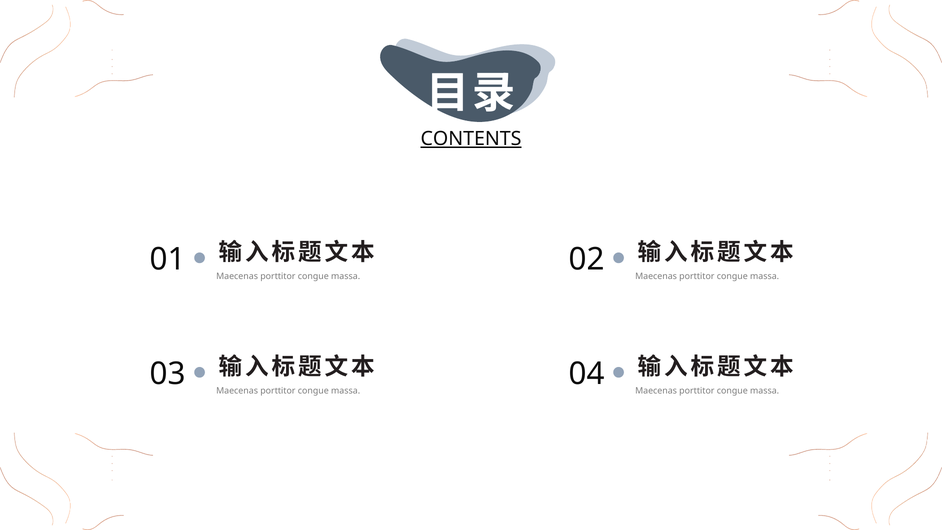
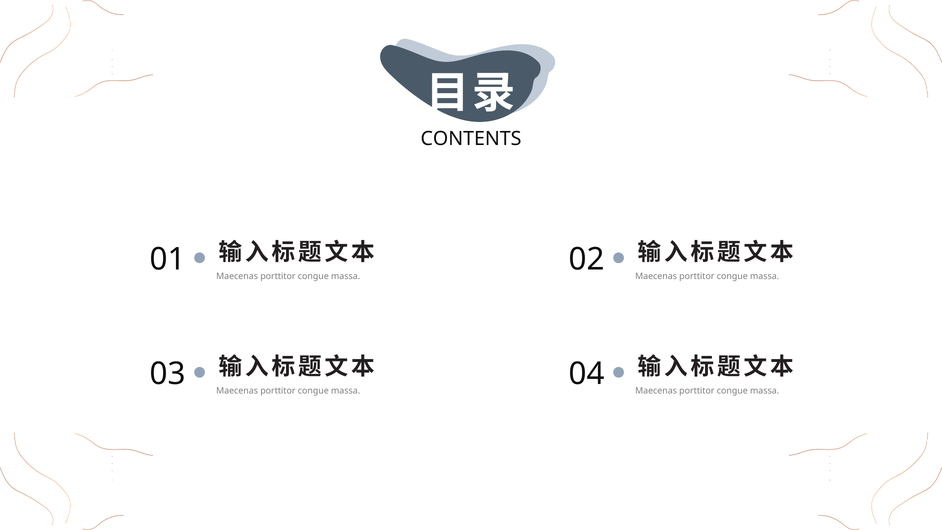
CONTENTS underline: present -> none
